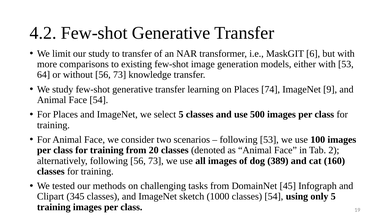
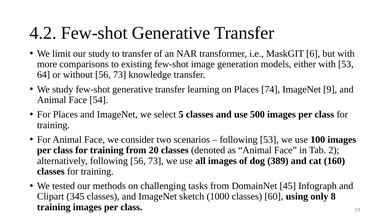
classes 54: 54 -> 60
only 5: 5 -> 8
